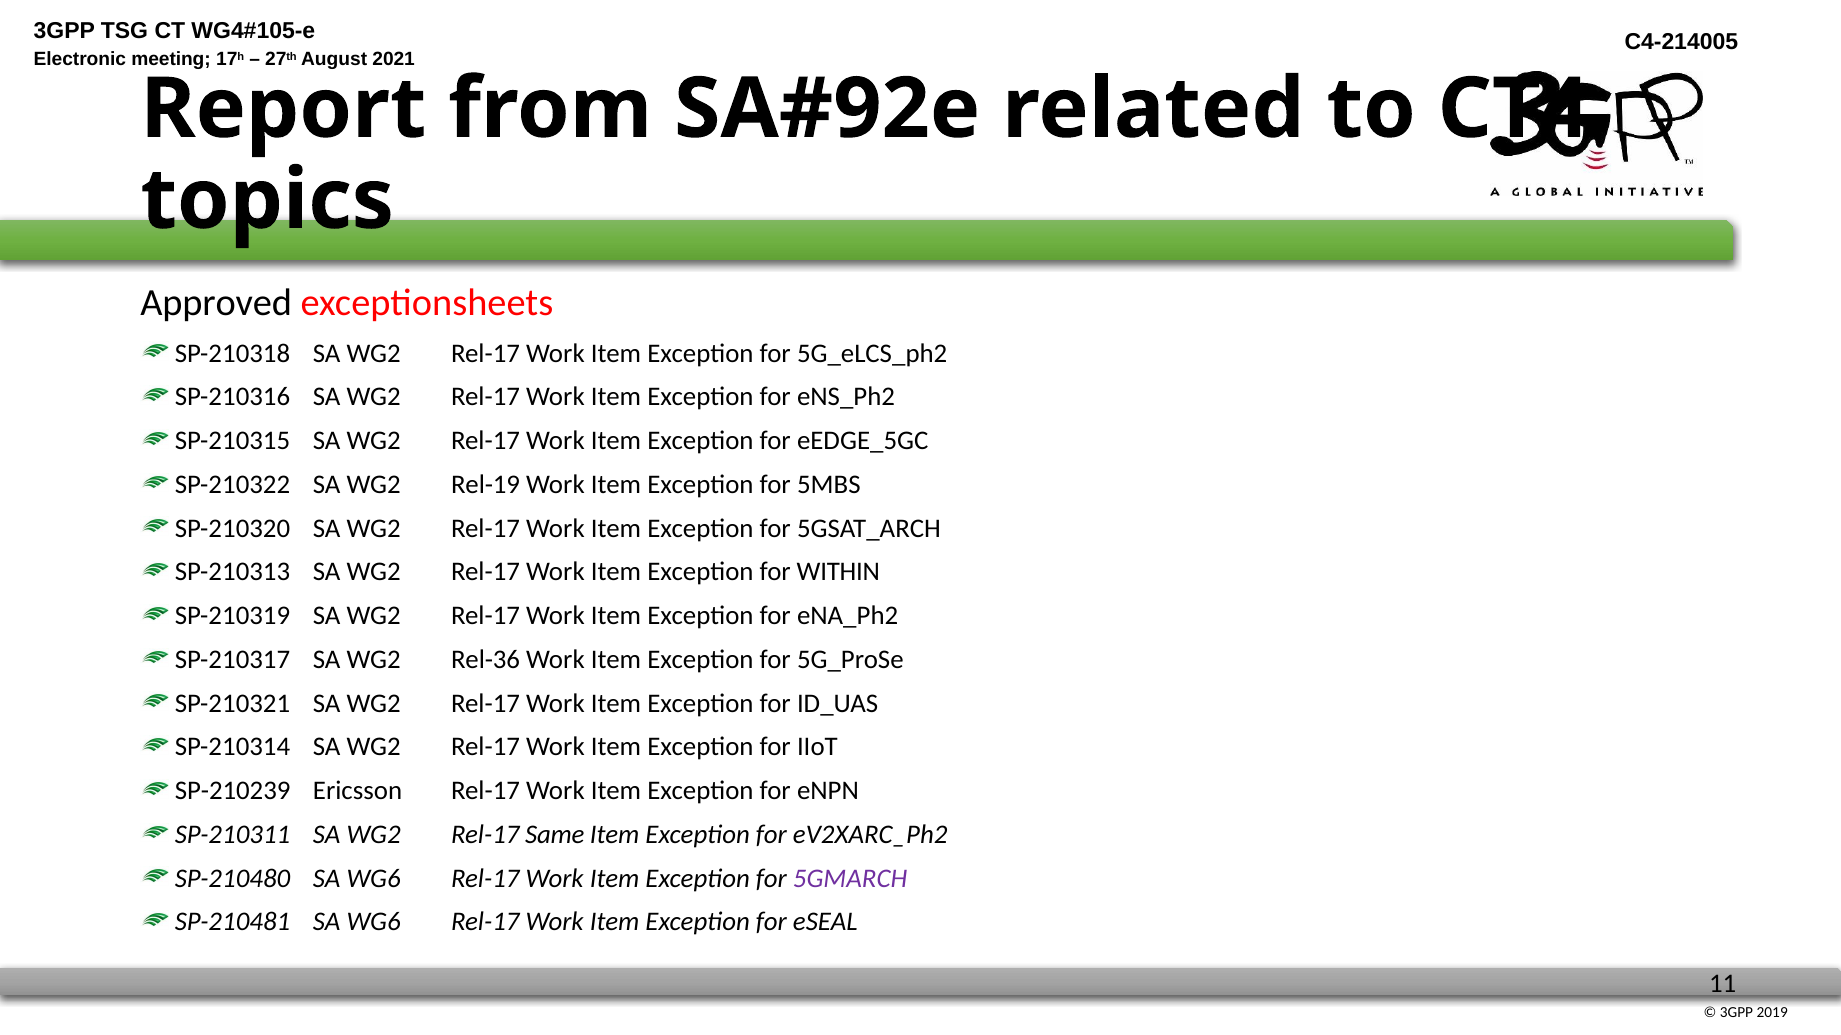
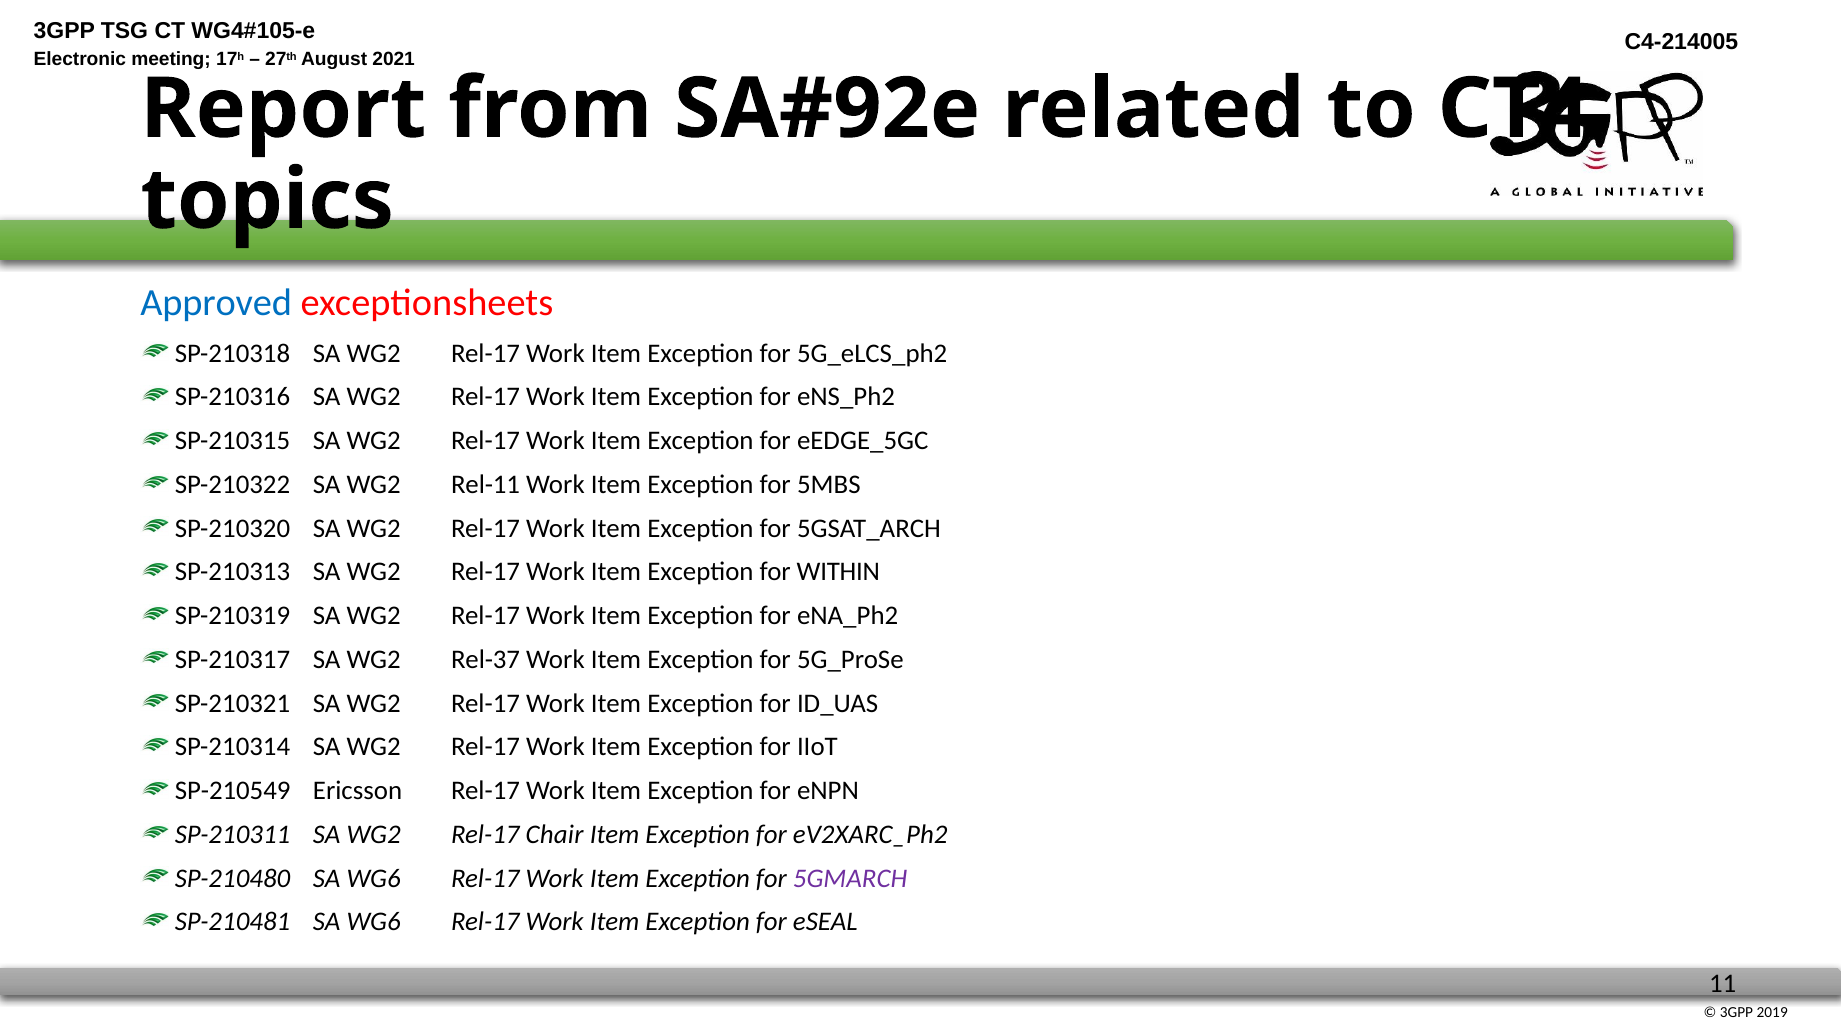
Approved colour: black -> blue
Rel-19: Rel-19 -> Rel-11
Rel-36: Rel-36 -> Rel-37
SP-210239: SP-210239 -> SP-210549
Same: Same -> Chair
